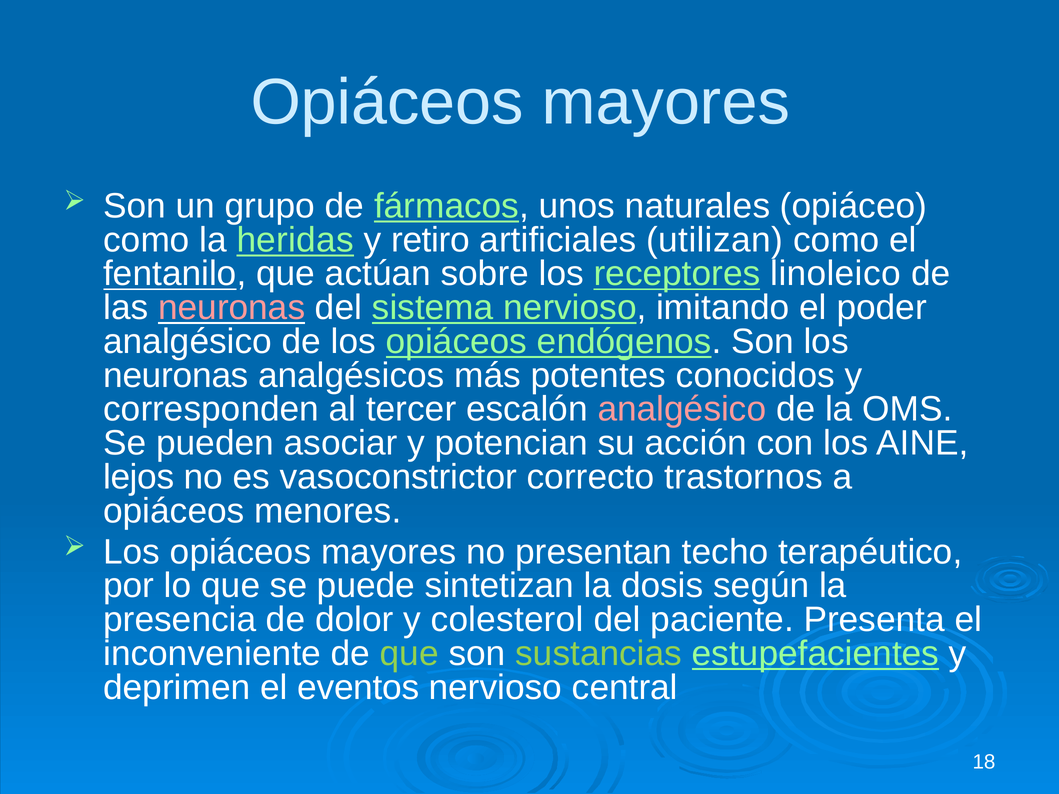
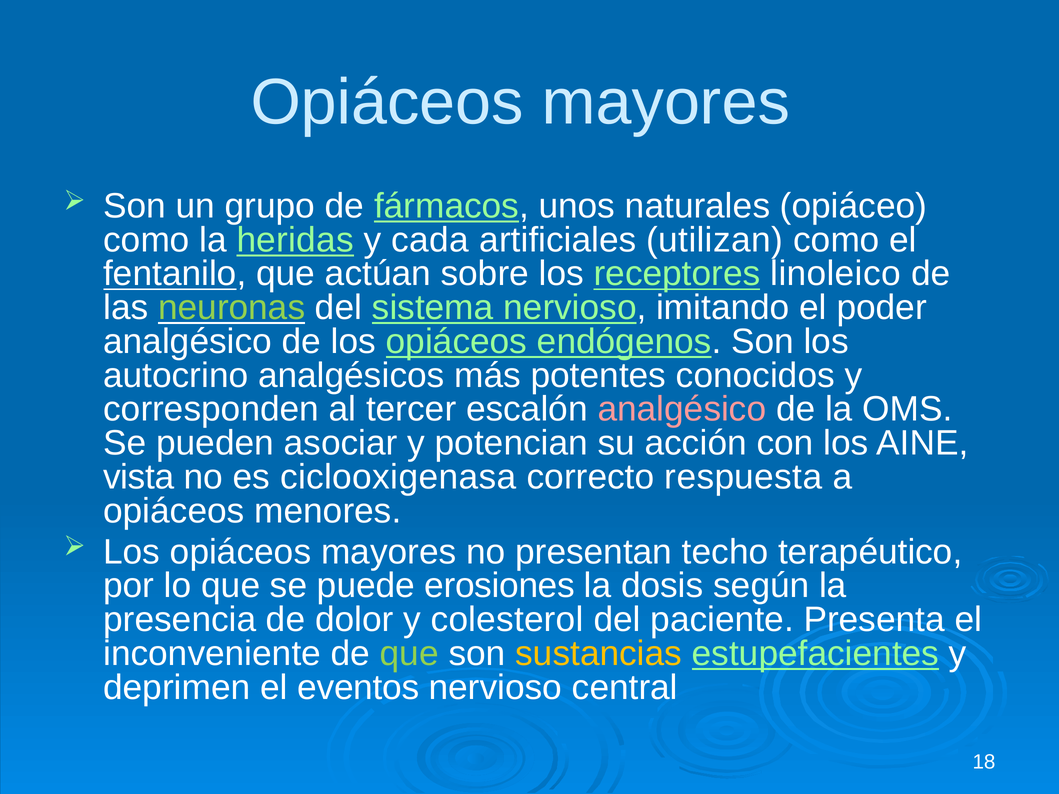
retiro: retiro -> cada
neuronas at (232, 308) colour: pink -> light green
neuronas at (176, 376): neuronas -> autocrino
lejos: lejos -> vista
vasoconstrictor: vasoconstrictor -> ciclooxigenasa
trastornos: trastornos -> respuesta
sintetizan: sintetizan -> erosiones
sustancias colour: light green -> yellow
